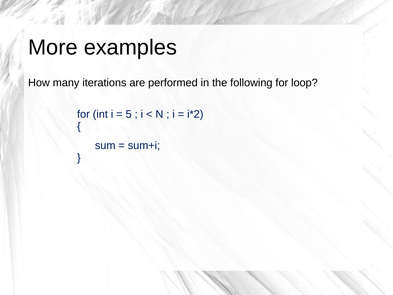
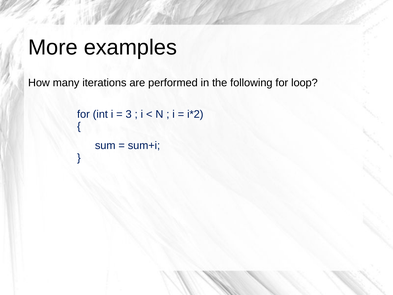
5: 5 -> 3
